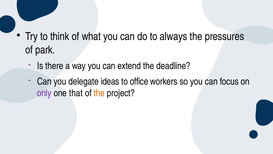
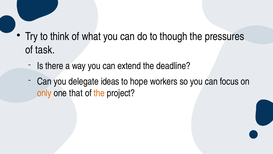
always: always -> though
park: park -> task
office: office -> hope
only colour: purple -> orange
